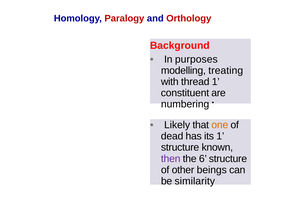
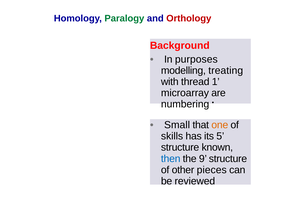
Paralogy colour: red -> green
constituent: constituent -> microarray
Likely: Likely -> Small
dead: dead -> skills
its 1: 1 -> 5
then colour: purple -> blue
6: 6 -> 9
beings: beings -> pieces
similarity: similarity -> reviewed
